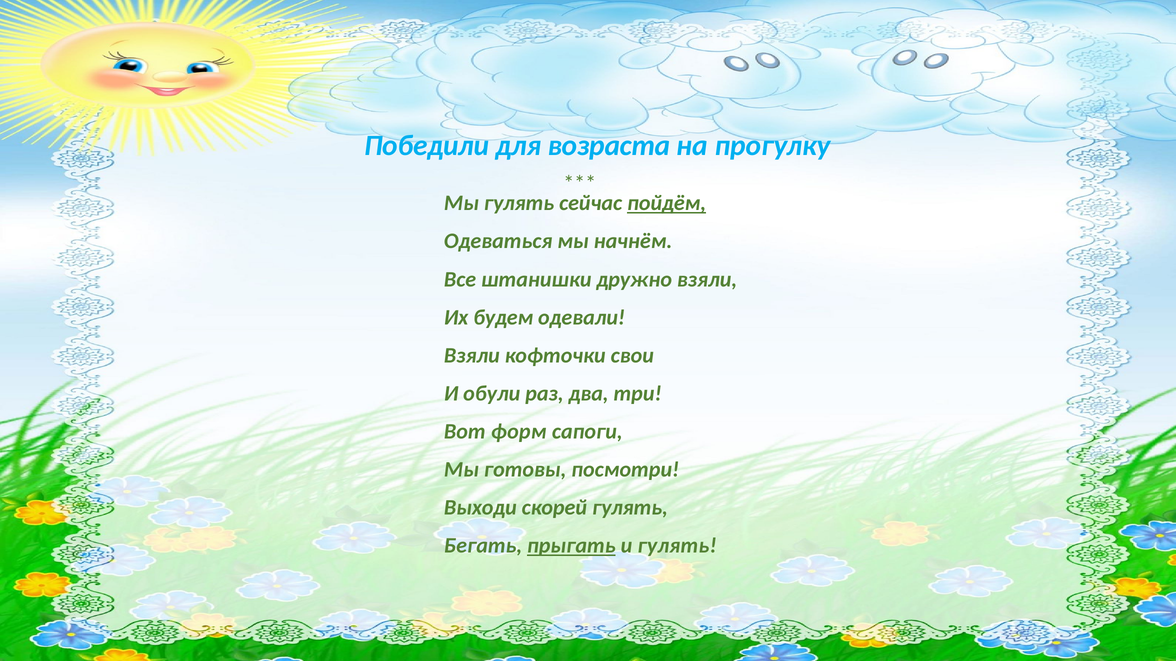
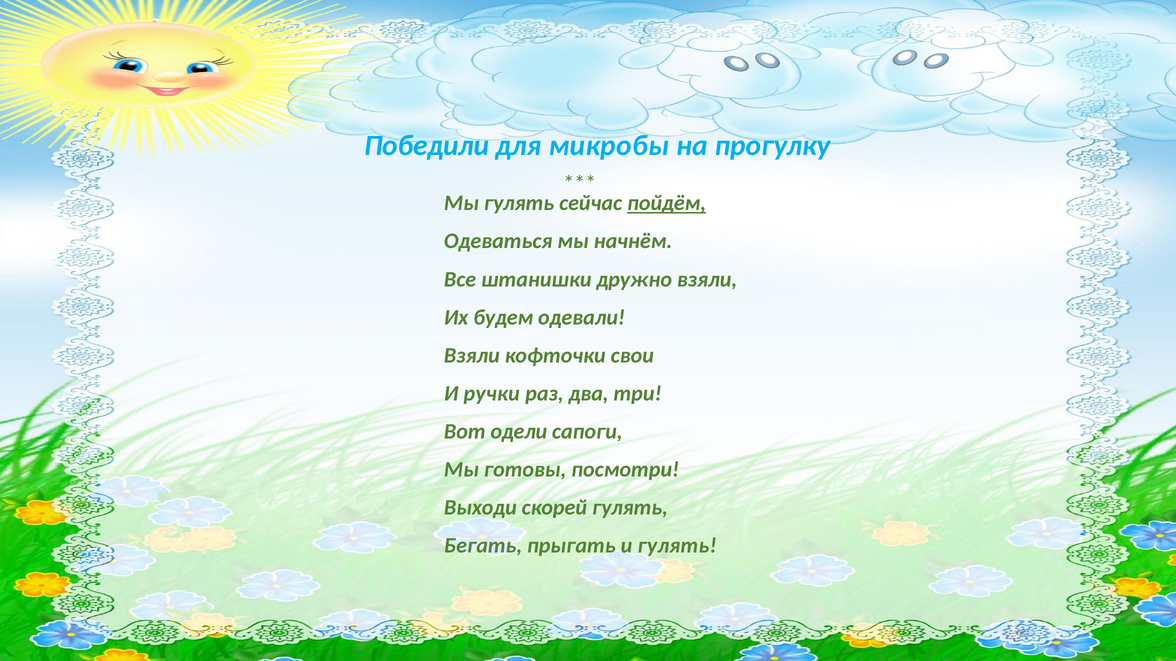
возраста: возраста -> микробы
обули: обули -> ручки
форм: форм -> одели
прыгать underline: present -> none
